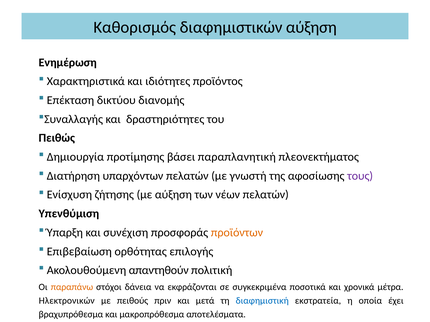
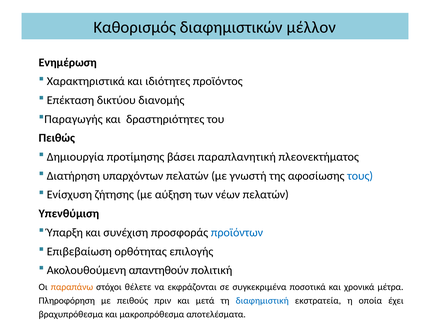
διαφημιστικών αύξηση: αύξηση -> μέλλον
Συναλλαγής: Συναλλαγής -> Παραγωγής
τους colour: purple -> blue
προϊόντων colour: orange -> blue
δάνεια: δάνεια -> θέλετε
Ηλεκτρονικών: Ηλεκτρονικών -> Πληροφόρηση
